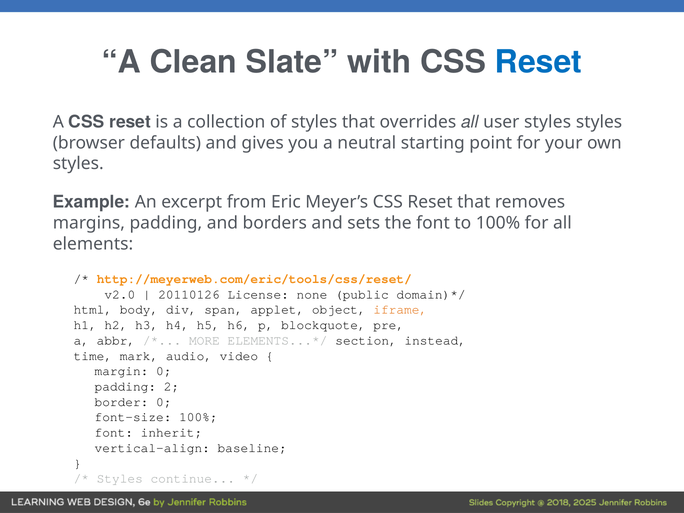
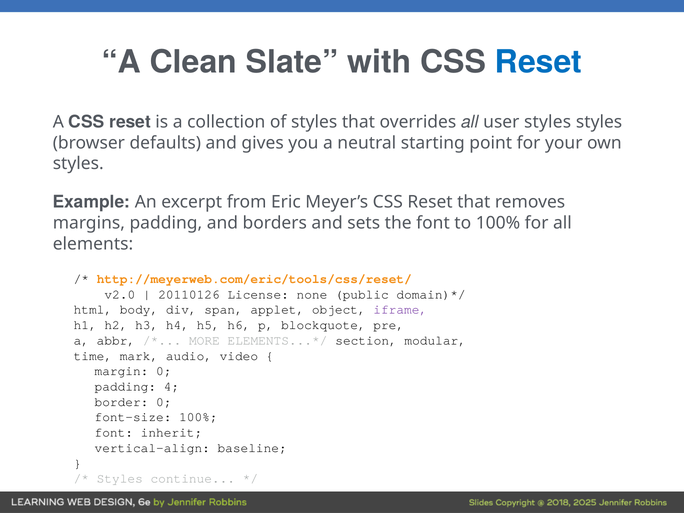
iframe colour: orange -> purple
instead: instead -> modular
2: 2 -> 4
